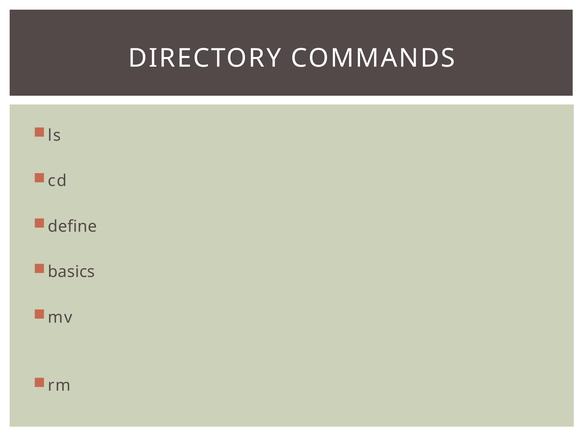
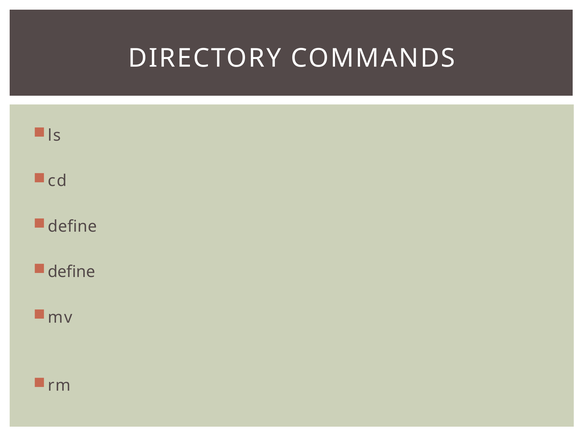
basics at (71, 272): basics -> define
